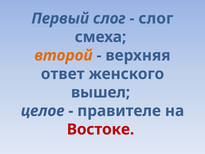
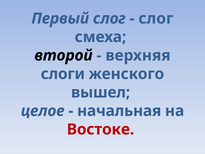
второй colour: orange -> black
ответ: ответ -> слоги
правителе: правителе -> начальная
